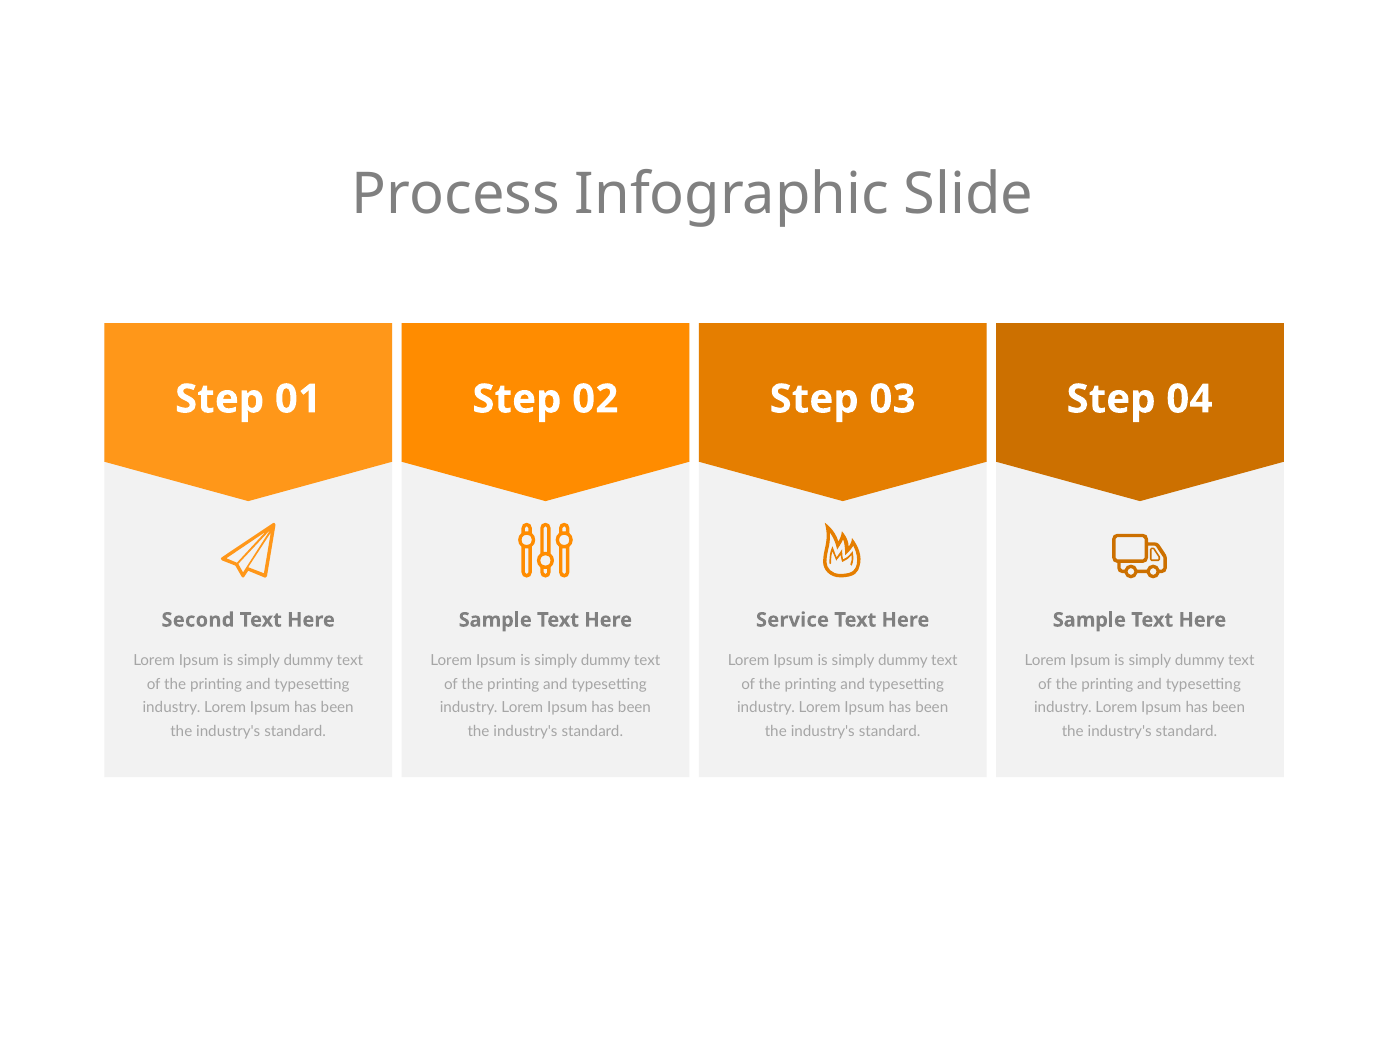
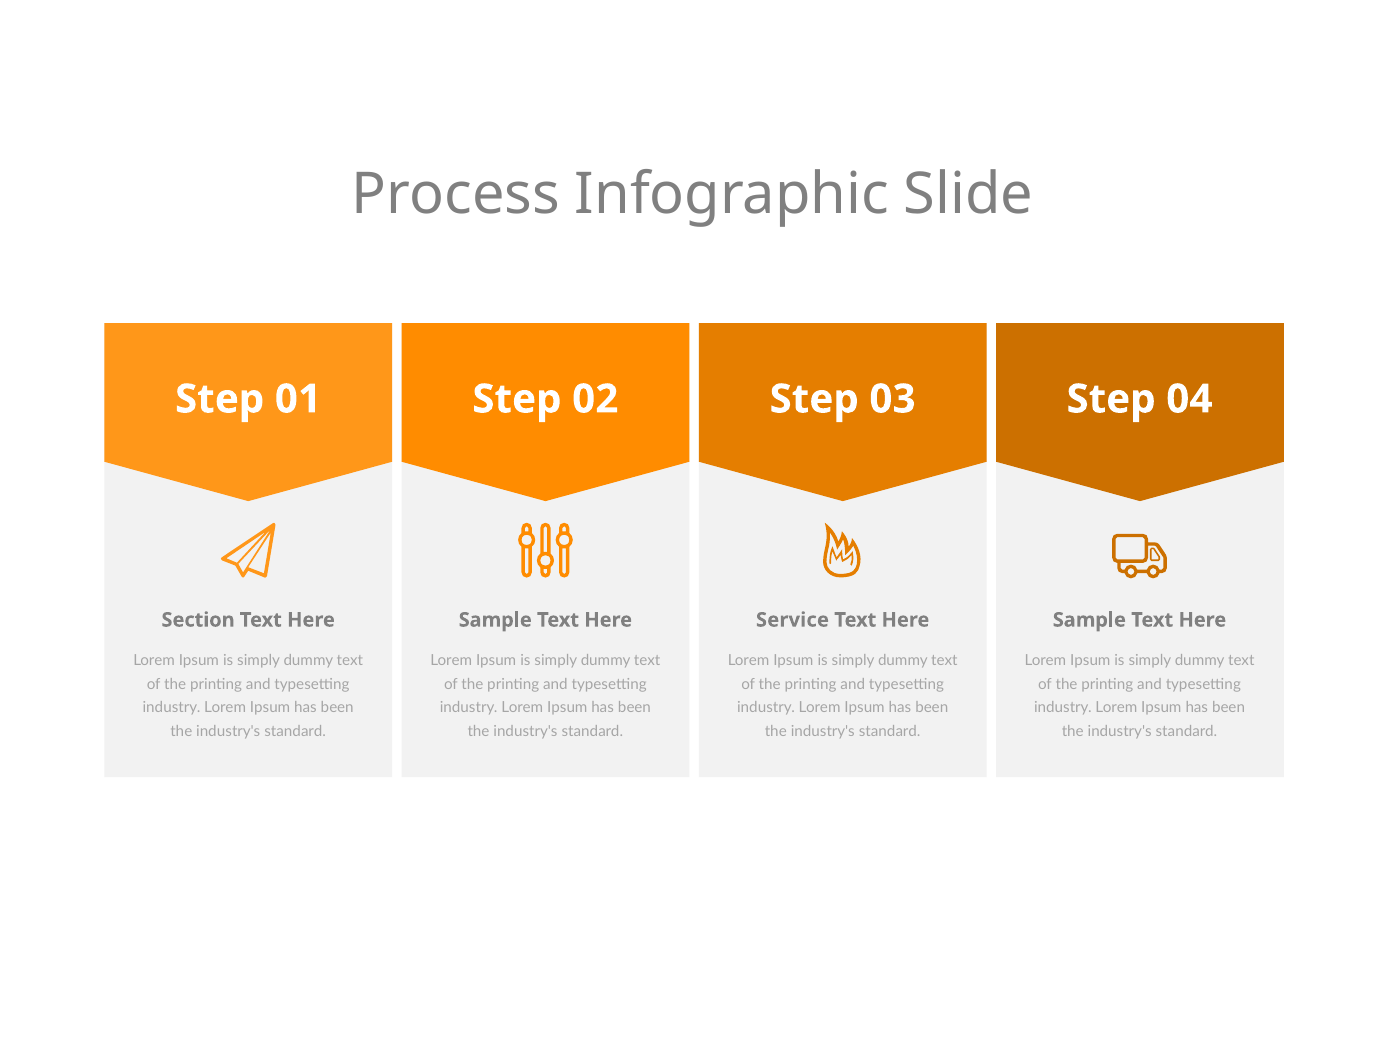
Second: Second -> Section
